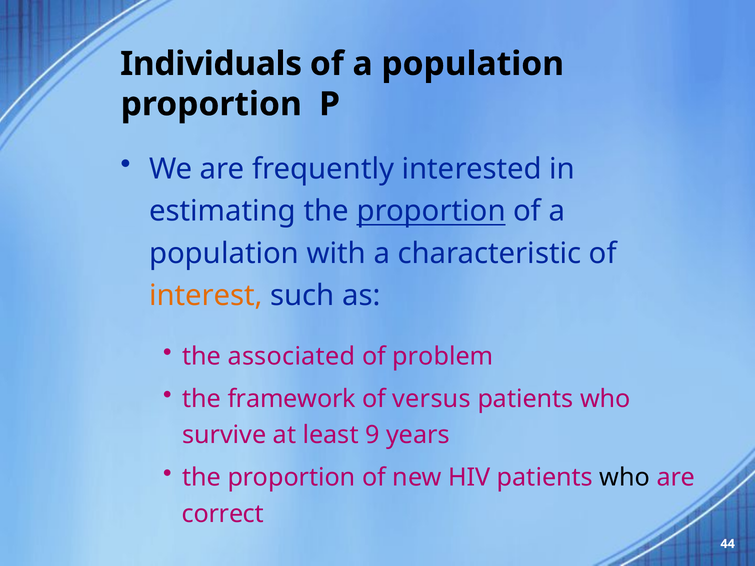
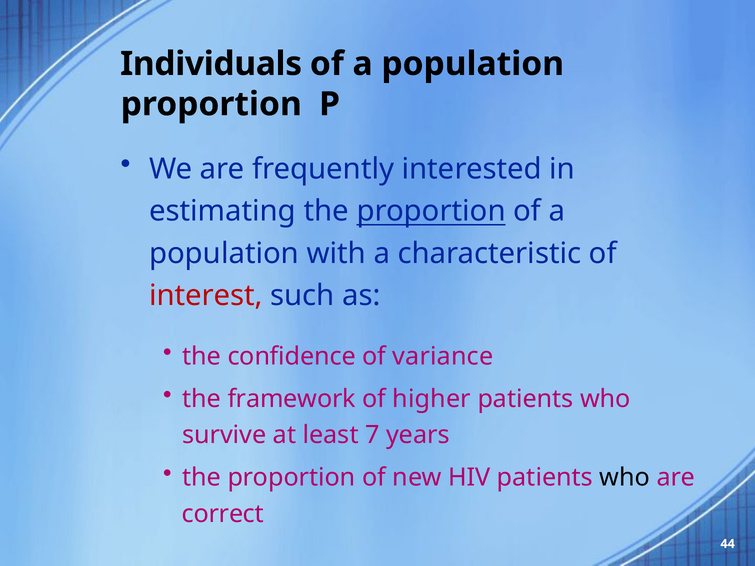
interest colour: orange -> red
associated: associated -> confidence
problem: problem -> variance
versus: versus -> higher
9: 9 -> 7
